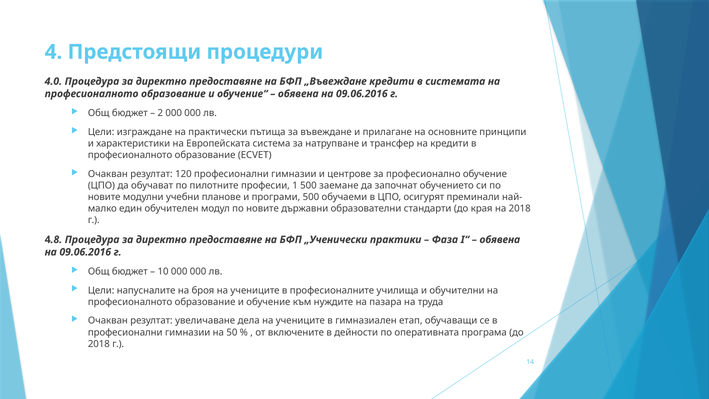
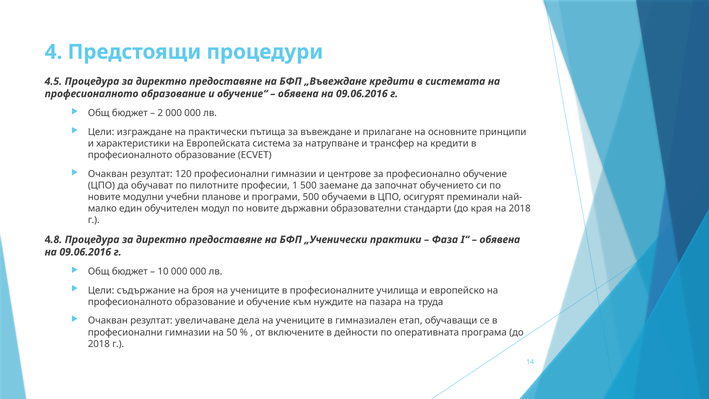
4.0: 4.0 -> 4.5
напусналите: напусналите -> съдържание
обучителни: обучителни -> европейско
